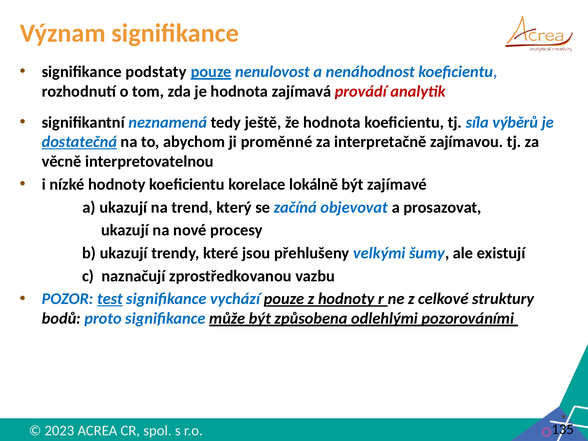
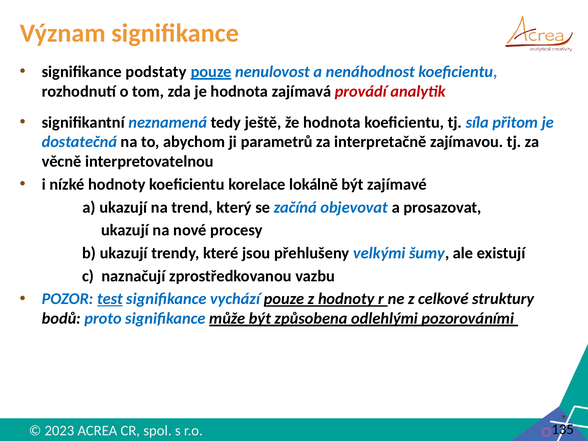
výběrů: výběrů -> přitom
dostatečná underline: present -> none
proměnné: proměnné -> parametrů
